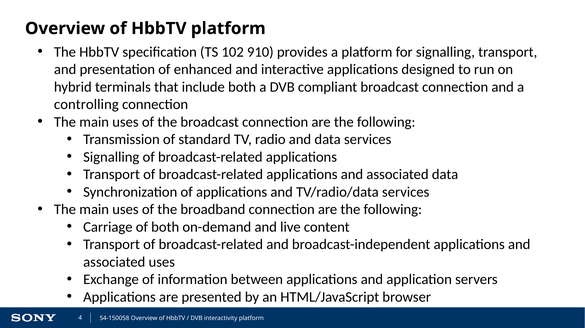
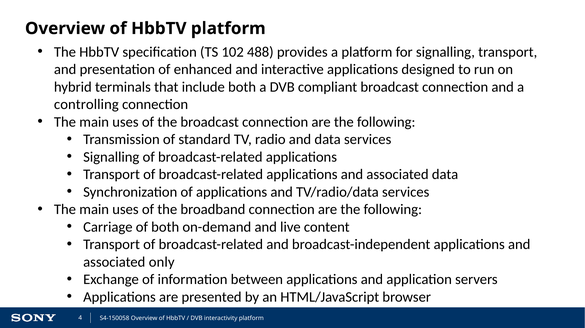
910: 910 -> 488
associated uses: uses -> only
